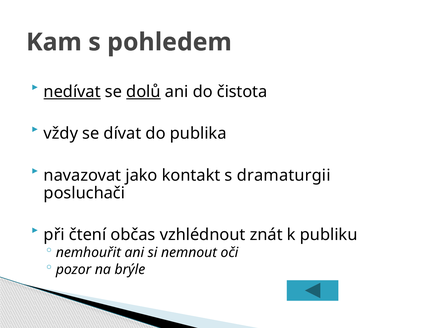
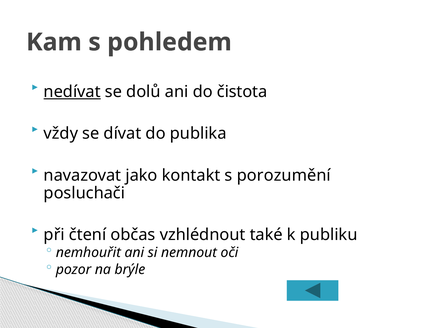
dolů underline: present -> none
dramaturgii: dramaturgii -> porozumění
znát: znát -> také
